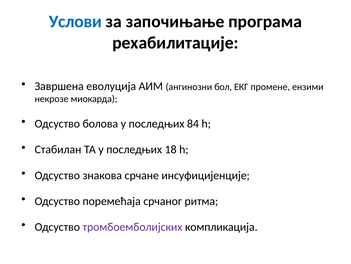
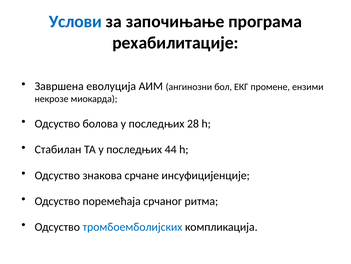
84: 84 -> 28
18: 18 -> 44
тромбоемболијских colour: purple -> blue
